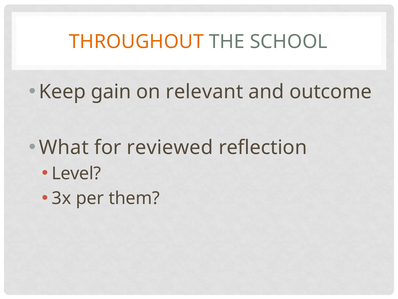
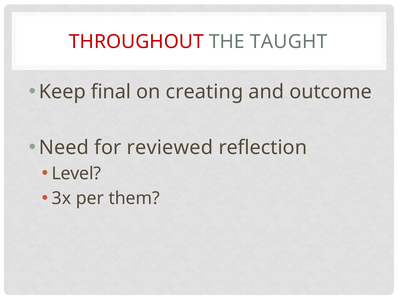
THROUGHOUT colour: orange -> red
SCHOOL: SCHOOL -> TAUGHT
gain: gain -> final
relevant: relevant -> creating
What: What -> Need
